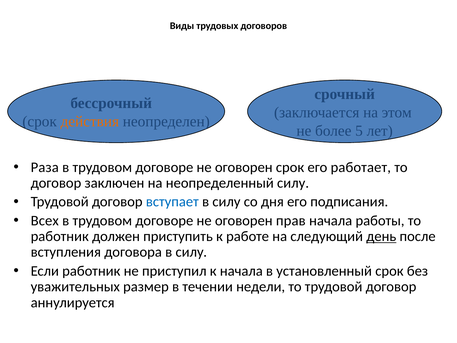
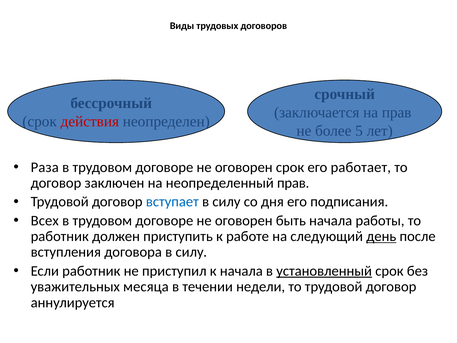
на этом: этом -> прав
действия colour: orange -> red
неопределенный силу: силу -> прав
прав: прав -> быть
установленный underline: none -> present
размер: размер -> месяца
